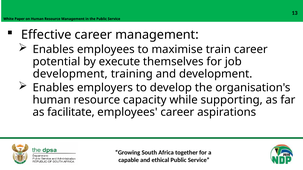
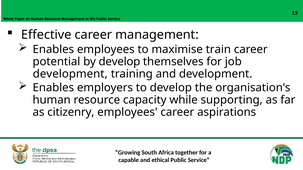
by execute: execute -> develop
facilitate: facilitate -> citizenry
